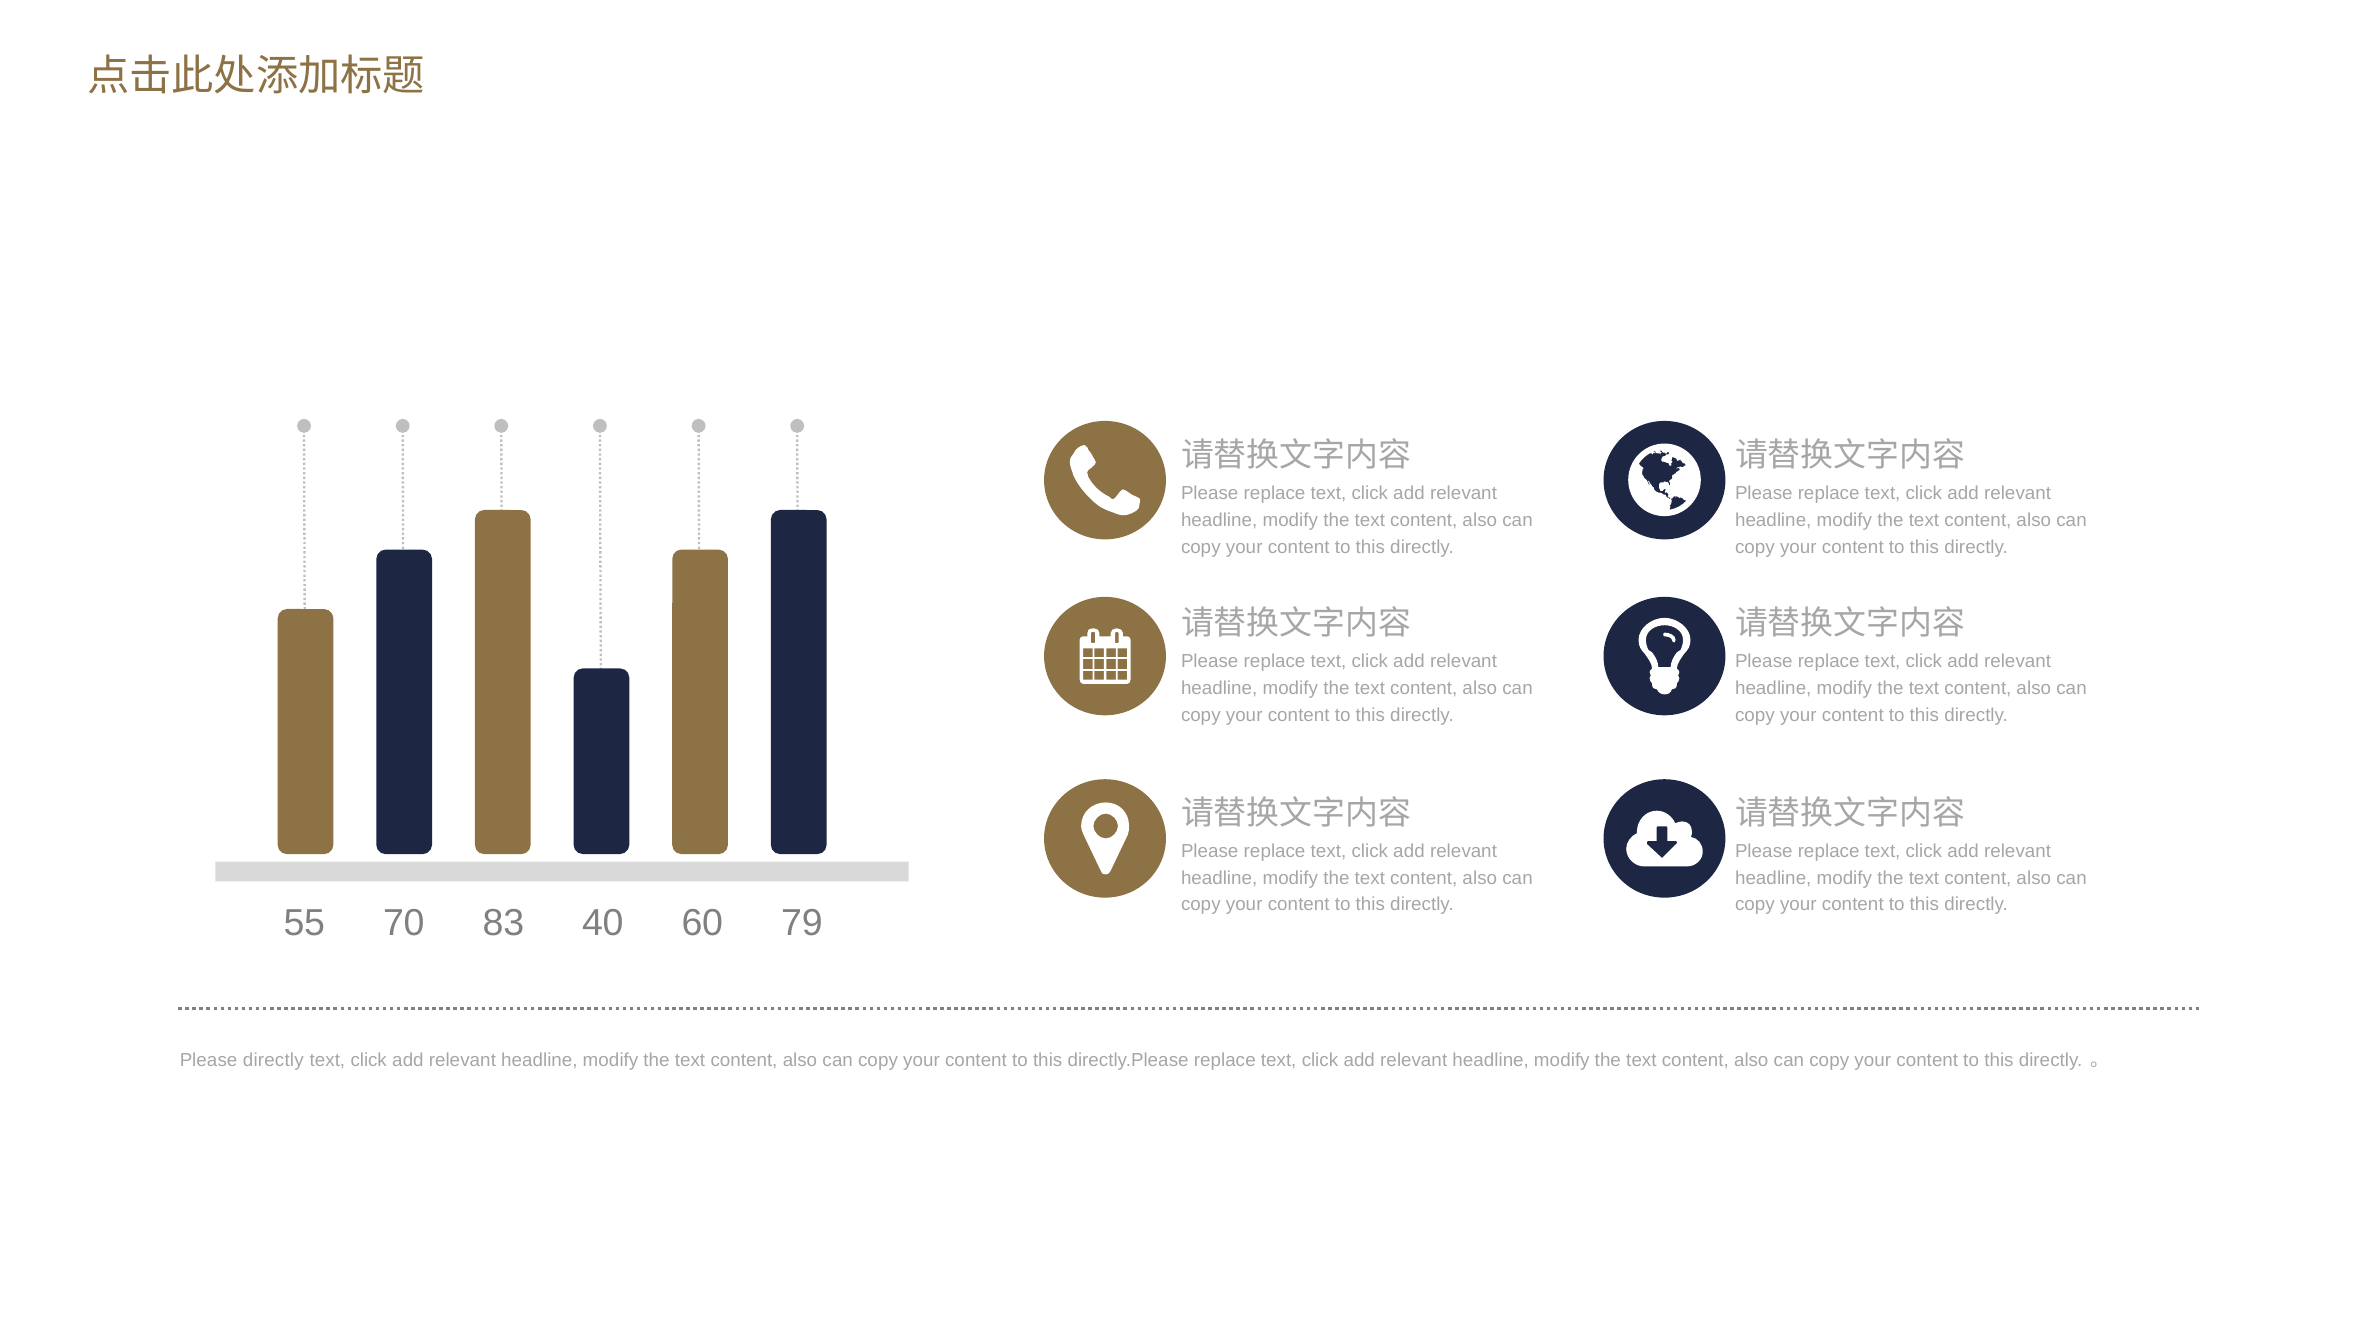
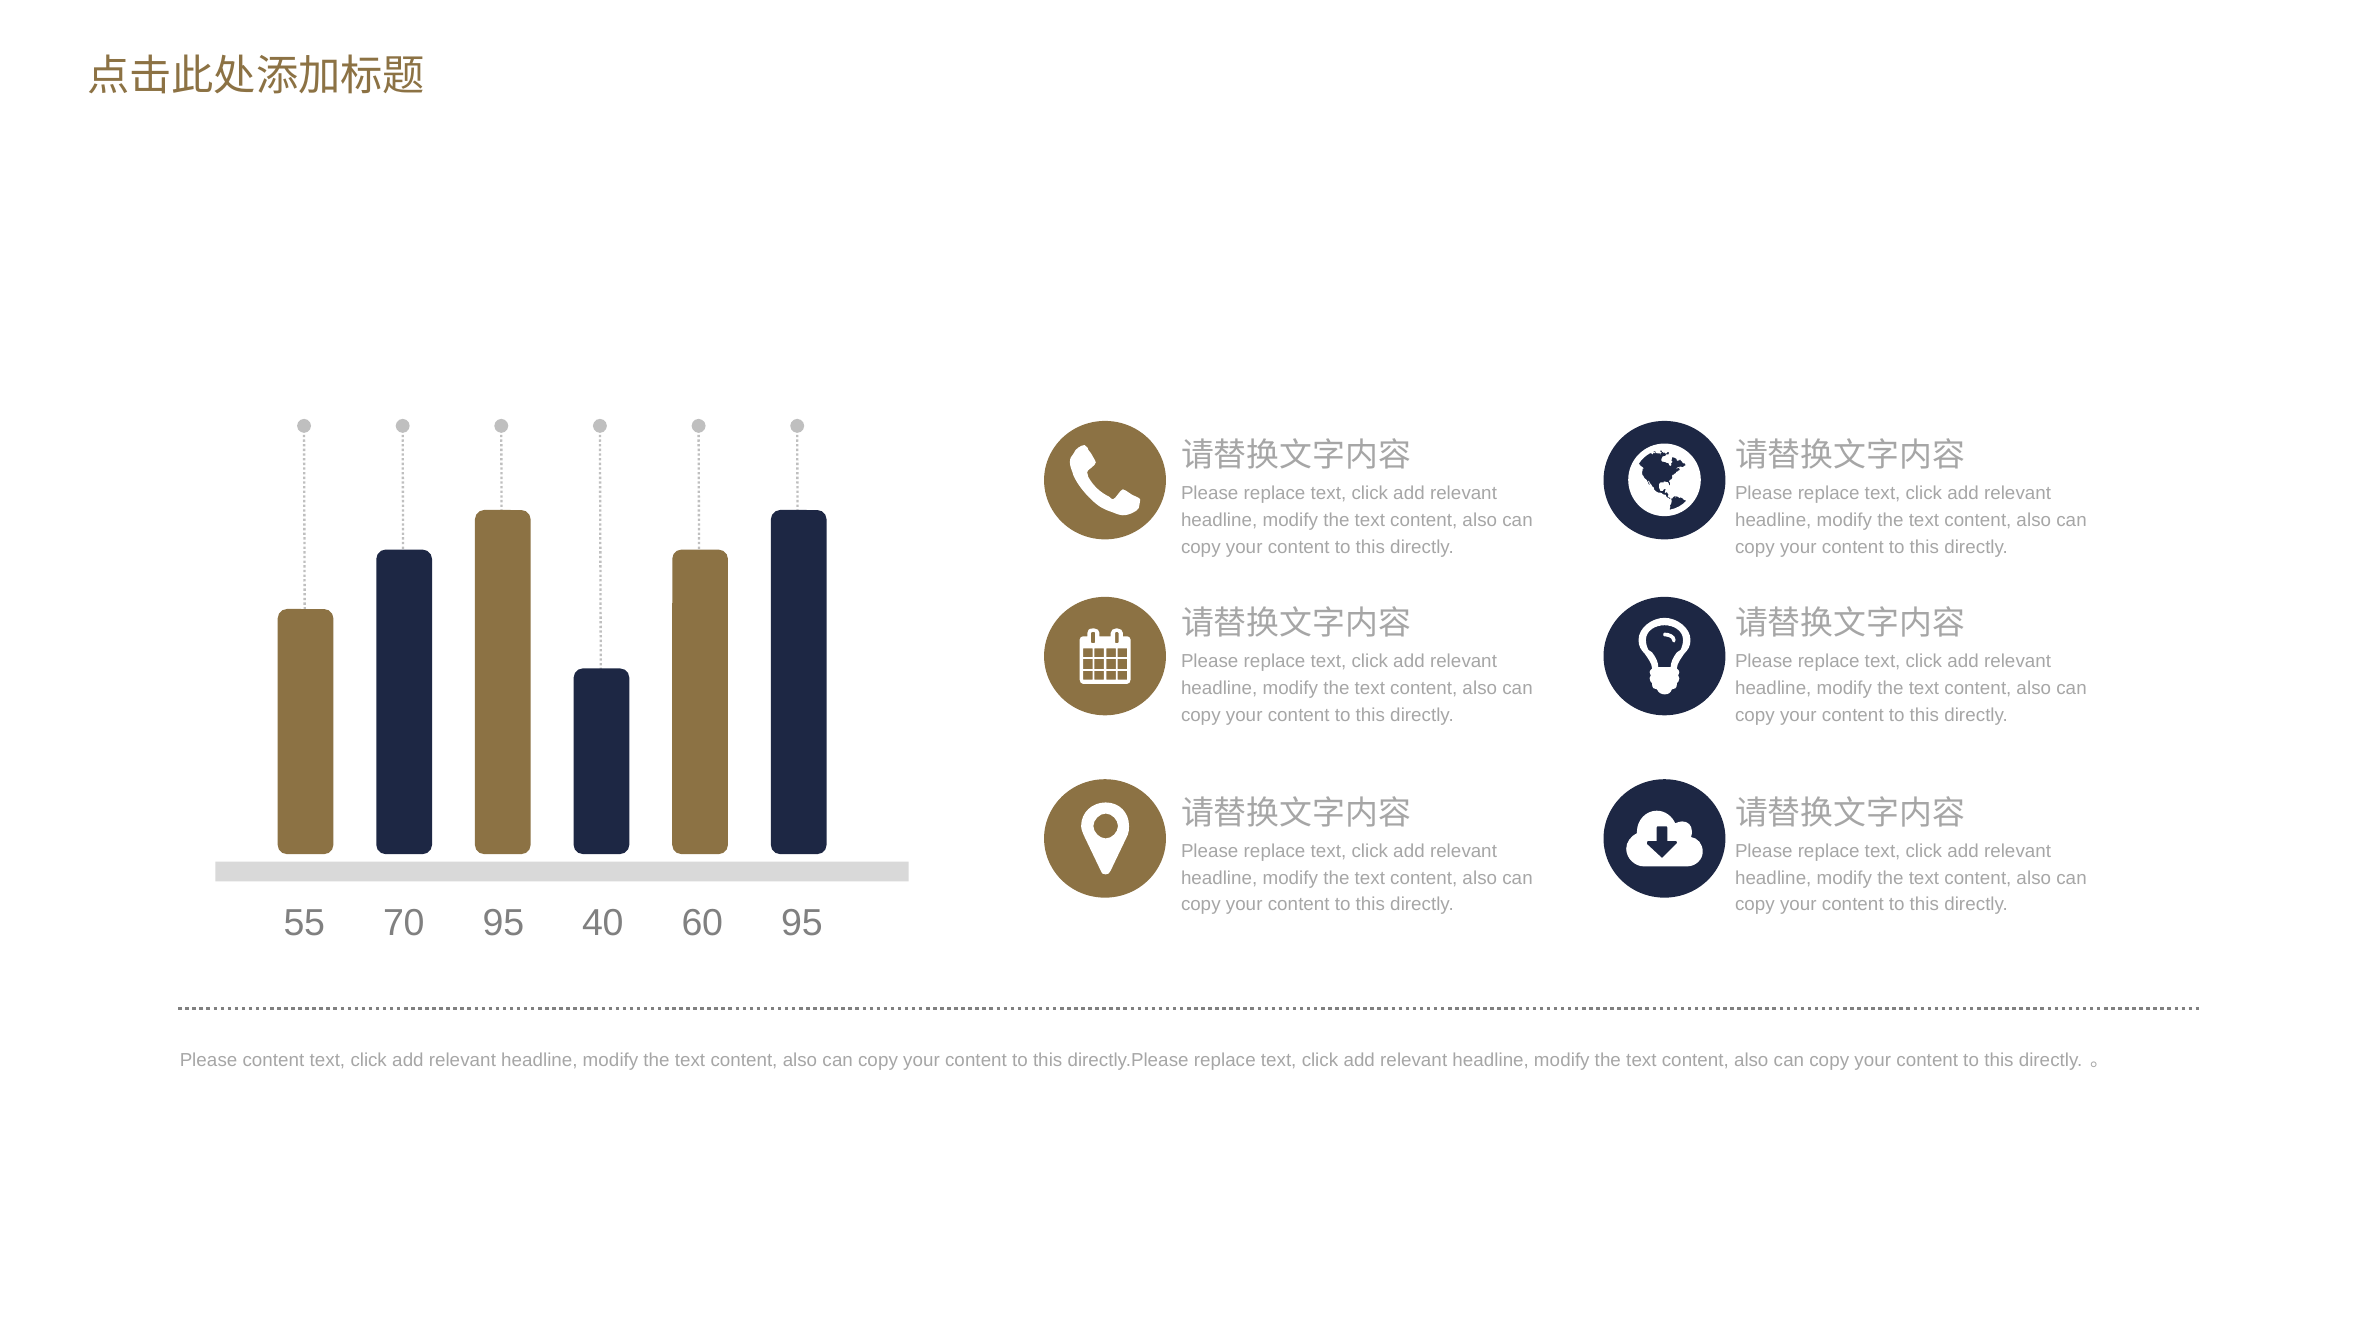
70 83: 83 -> 95
60 79: 79 -> 95
Please directly: directly -> content
